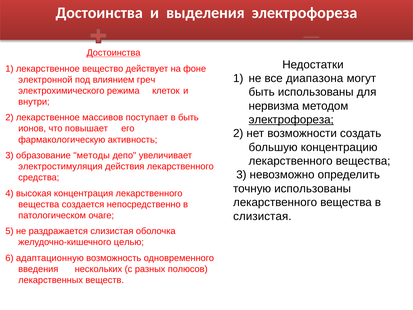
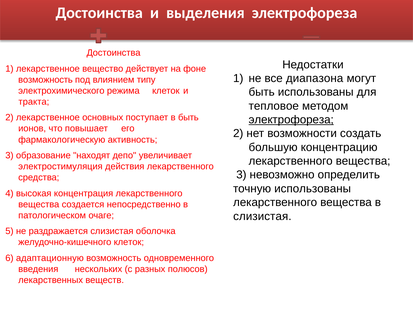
Достоинства at (114, 53) underline: present -> none
электронной at (45, 80): электронной -> возможность
греч: греч -> типу
внутри: внутри -> тракта
нервизма: нервизма -> тепловое
массивов: массивов -> основных
методы: методы -> находят
желудочно-кишечного целью: целью -> клеток
